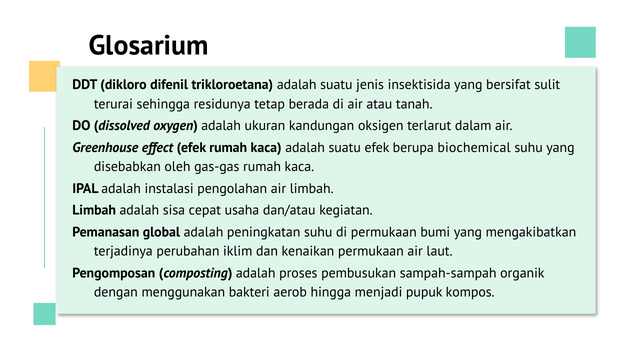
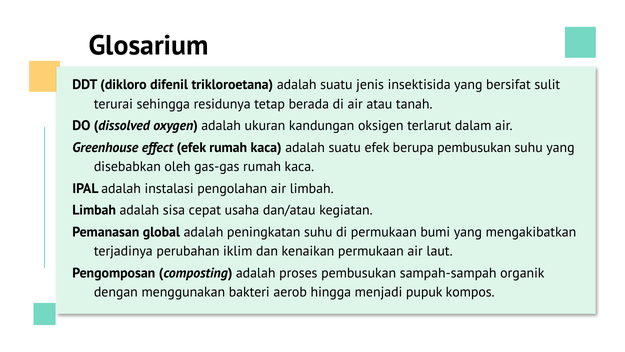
berupa biochemical: biochemical -> pembusukan
